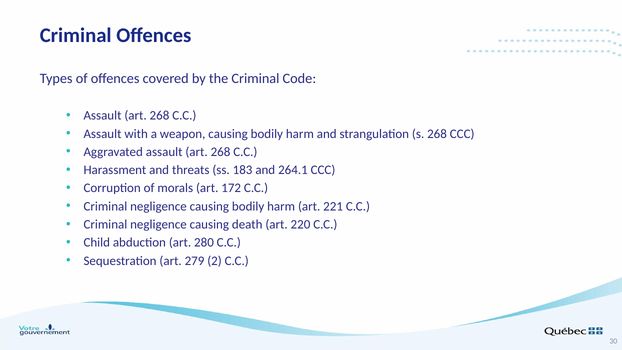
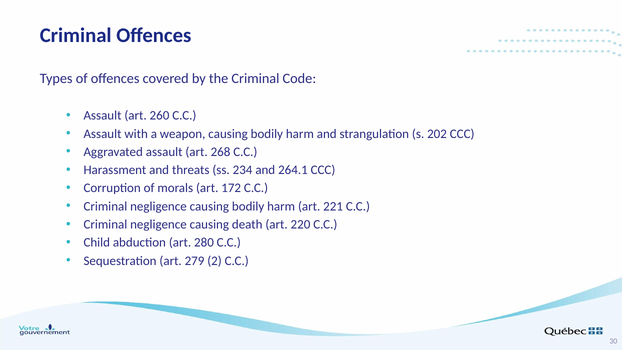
268 at (159, 116): 268 -> 260
s 268: 268 -> 202
183: 183 -> 234
